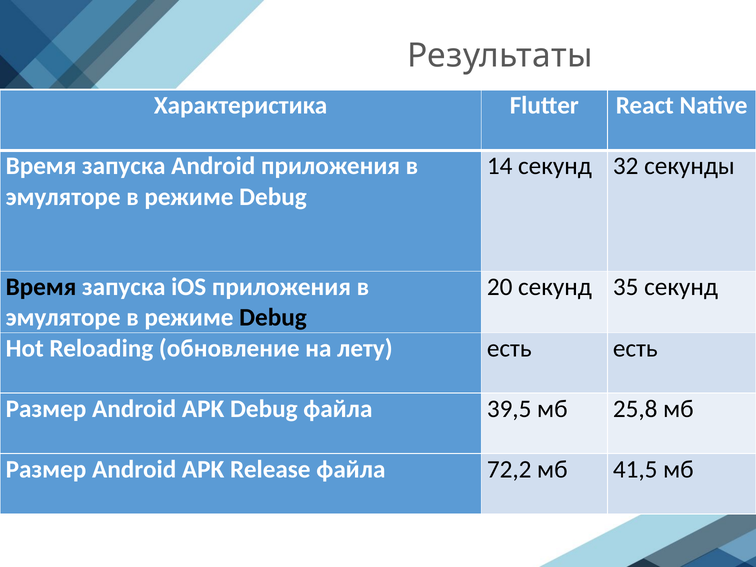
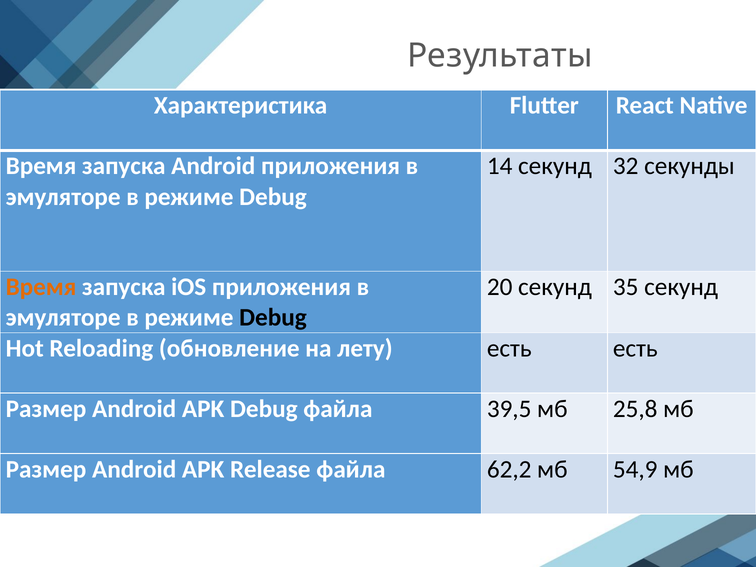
Время at (41, 287) colour: black -> orange
72,2: 72,2 -> 62,2
41,5: 41,5 -> 54,9
